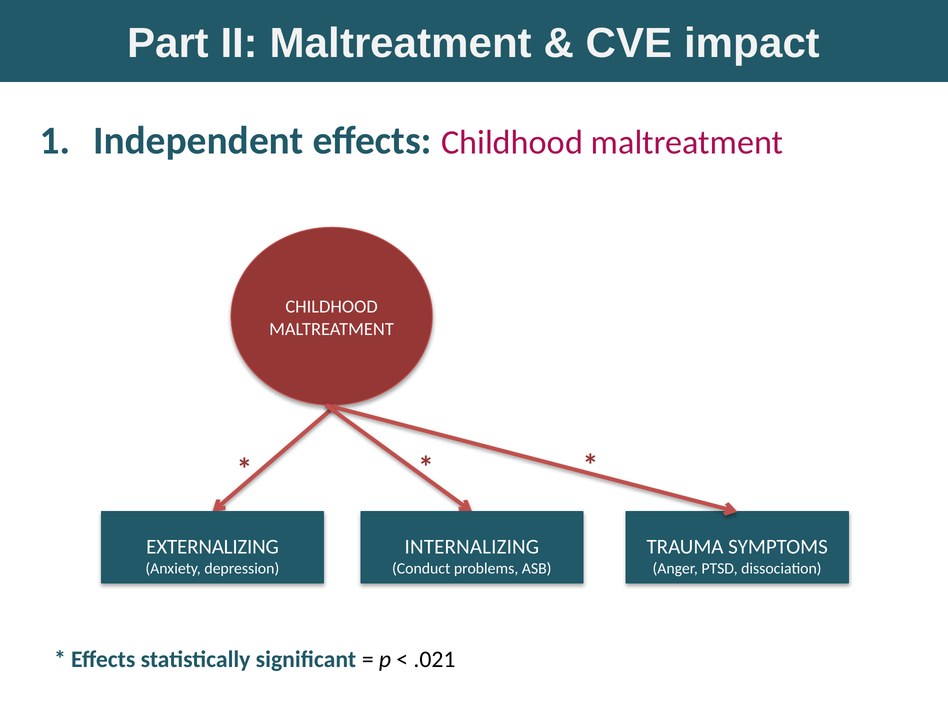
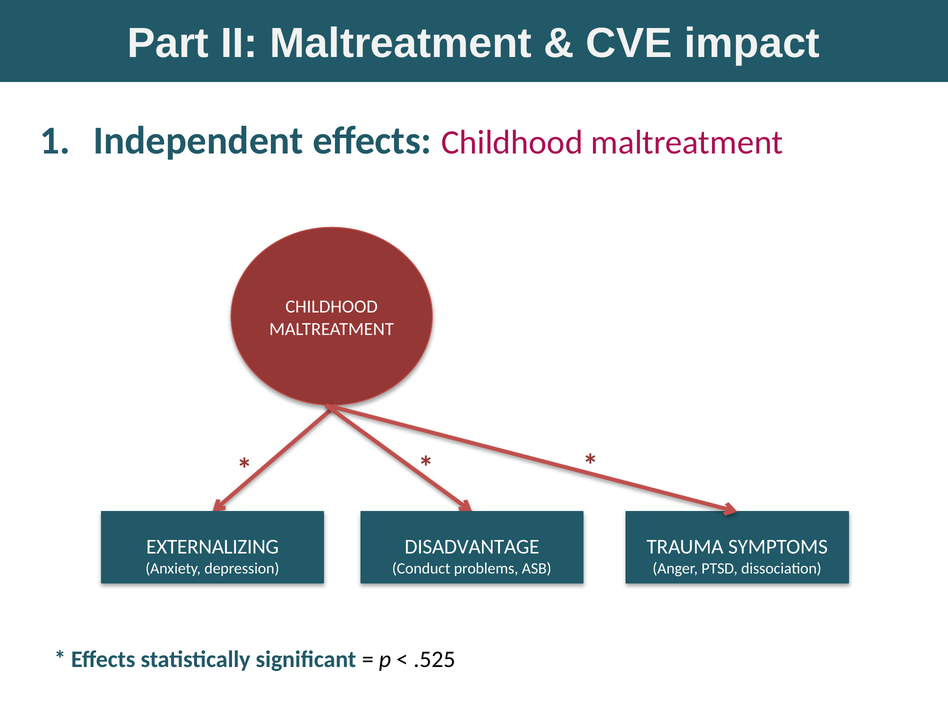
INTERNALIZING: INTERNALIZING -> DISADVANTAGE
.021: .021 -> .525
